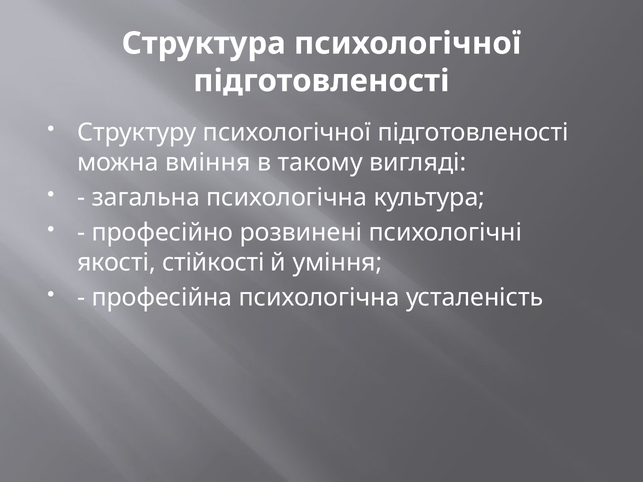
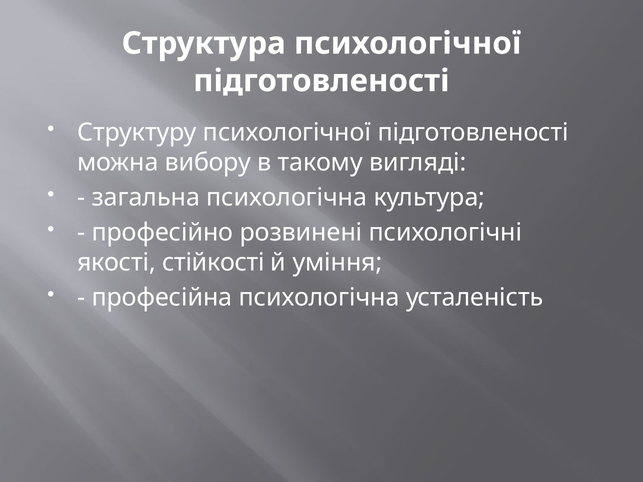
вміння: вміння -> вибору
